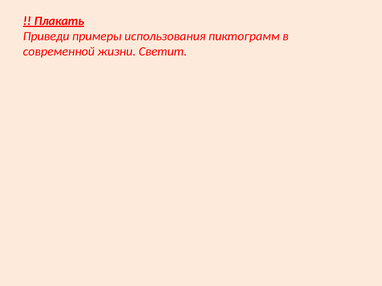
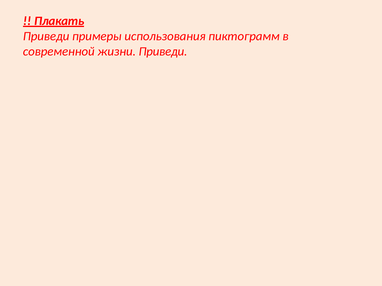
жизни Светит: Светит -> Приведи
